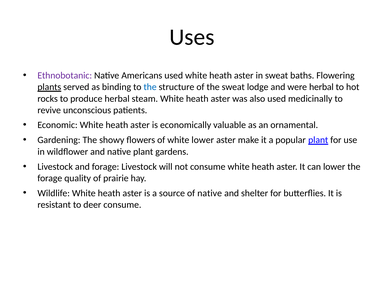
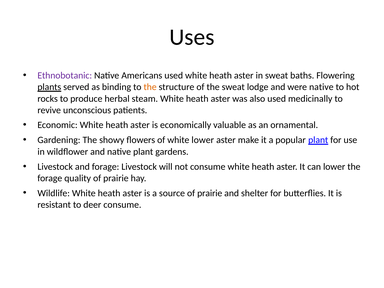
the at (150, 87) colour: blue -> orange
were herbal: herbal -> native
source of native: native -> prairie
